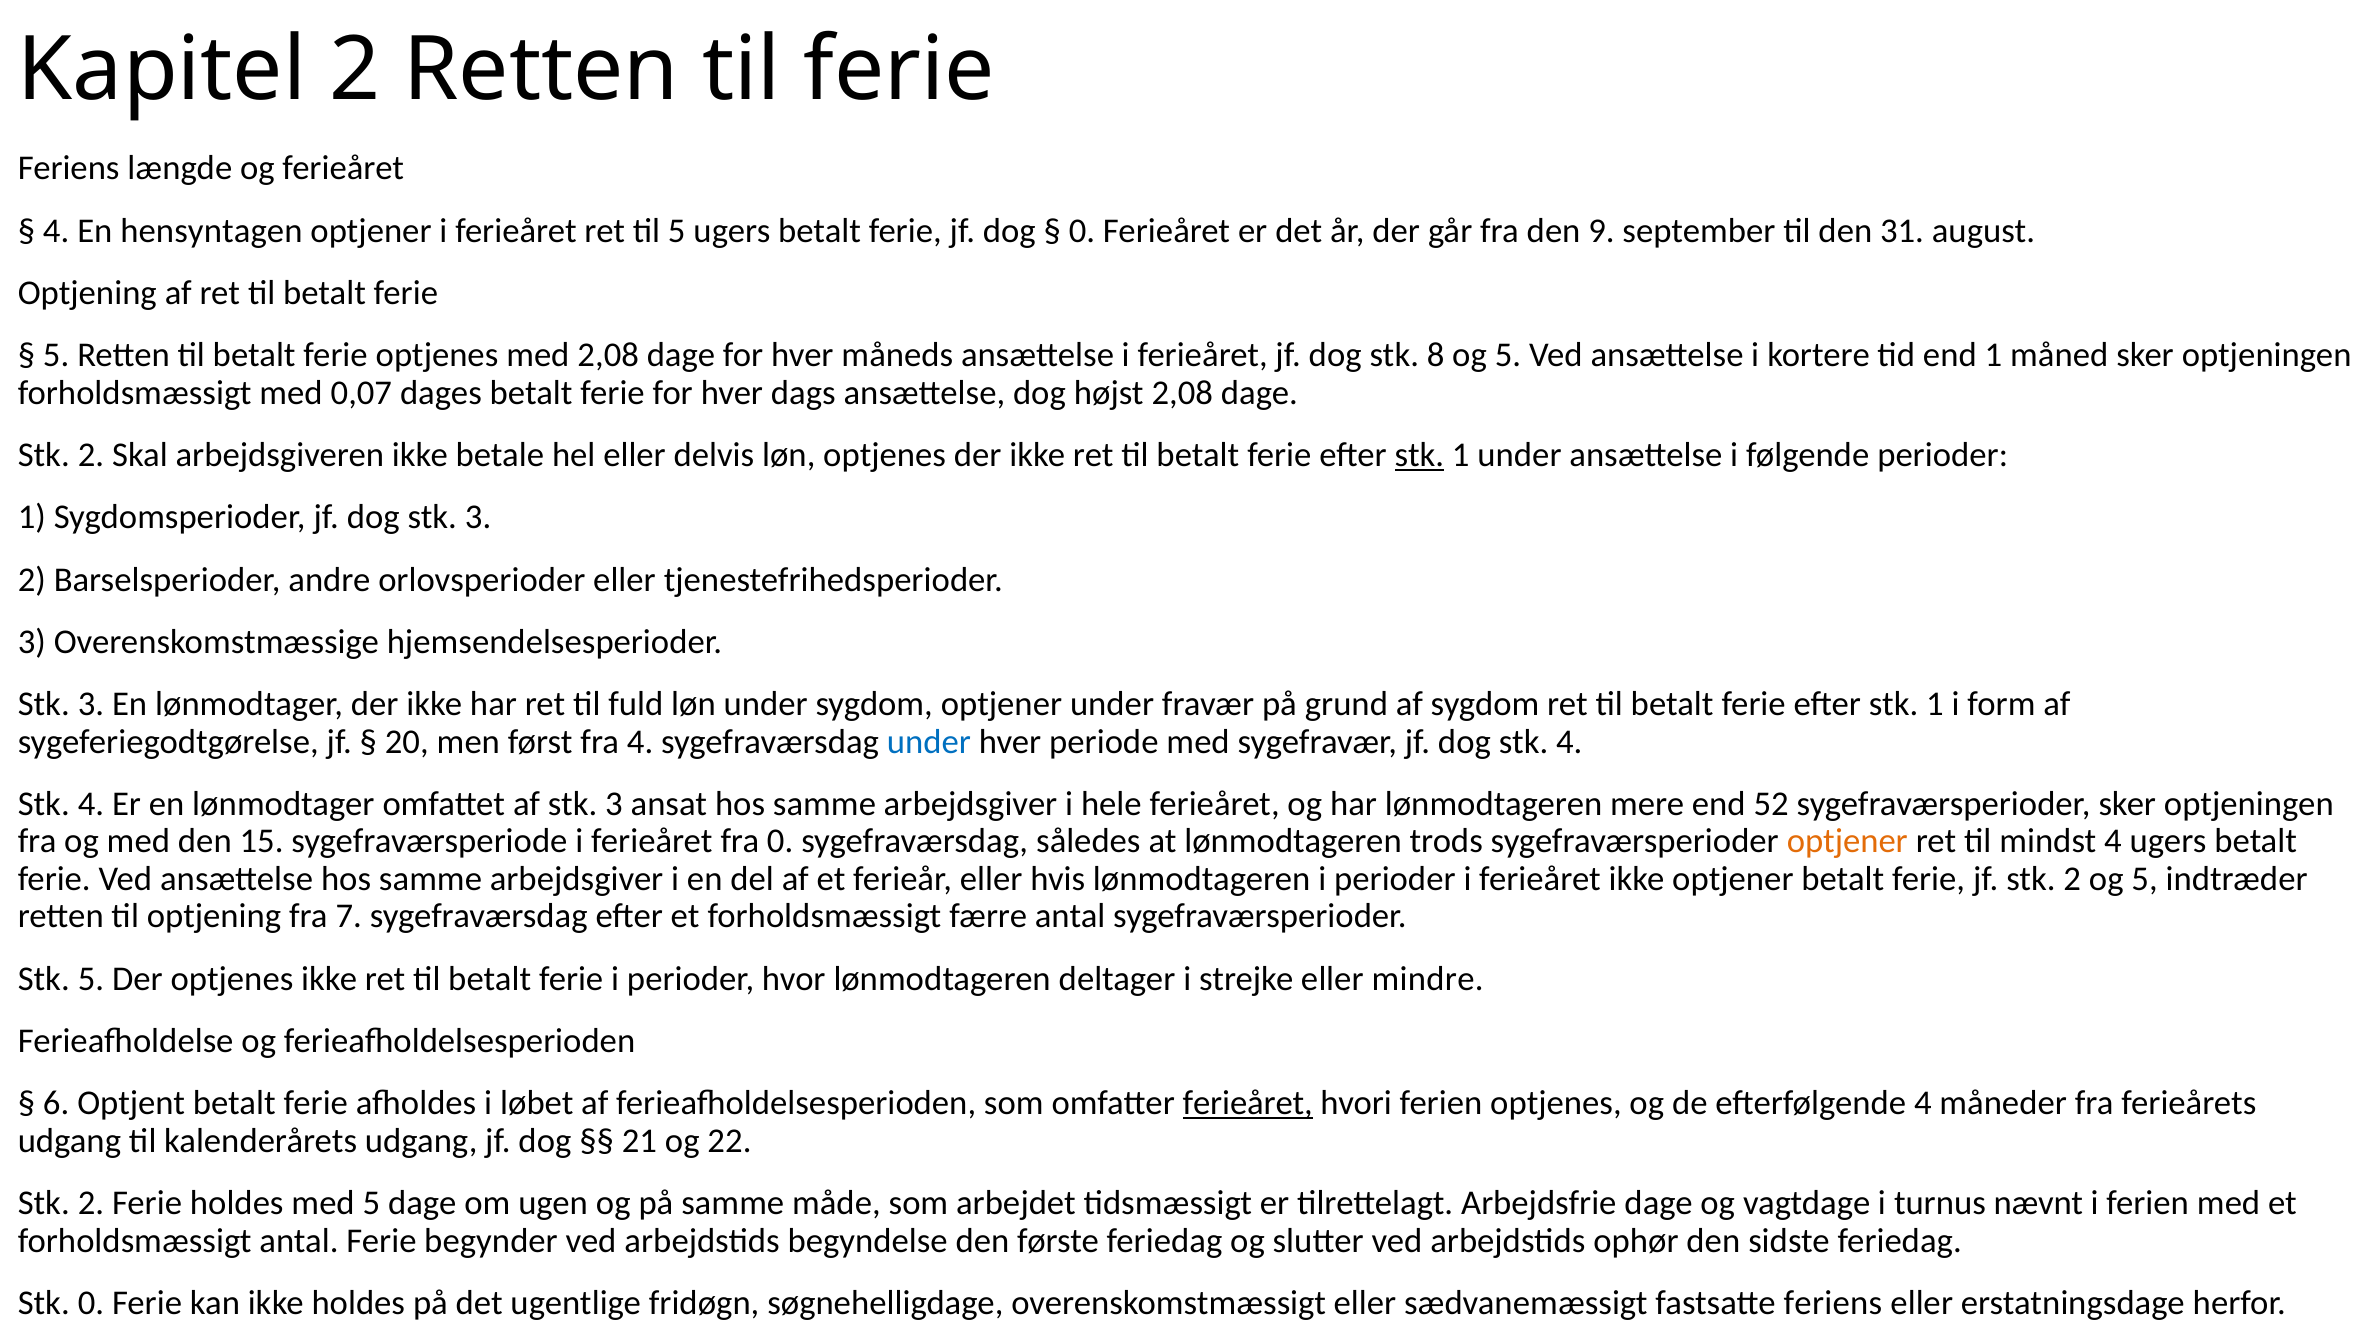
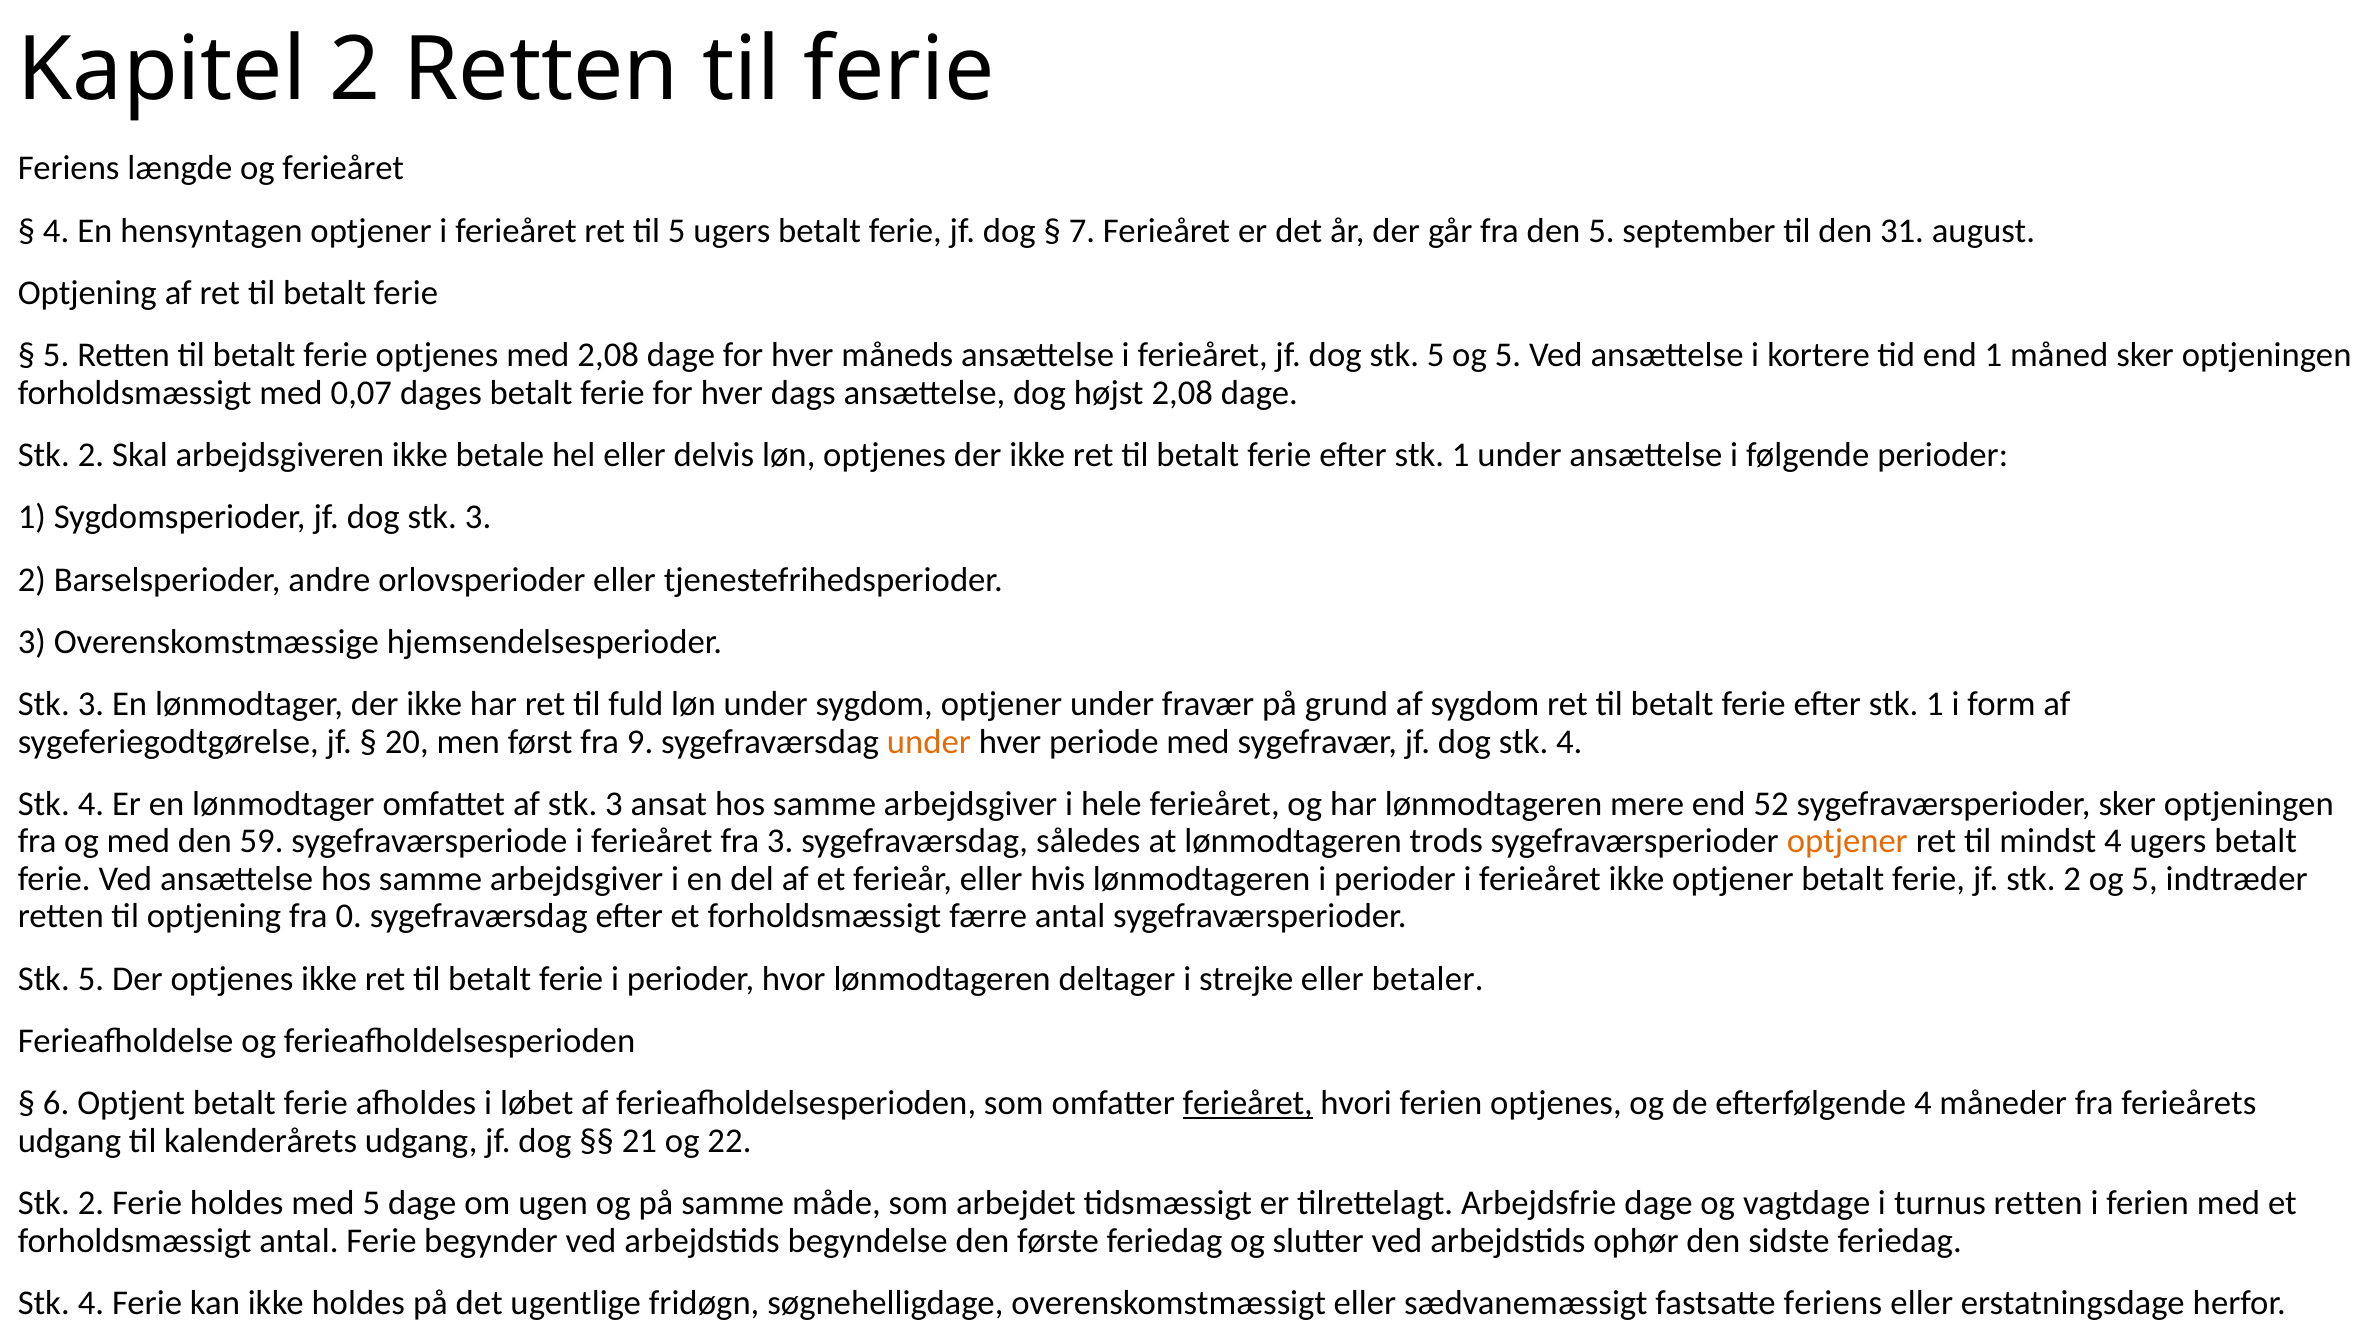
0 at (1082, 231): 0 -> 7
den 9: 9 -> 5
dog stk 8: 8 -> 5
stk at (1419, 455) underline: present -> none
fra 4: 4 -> 9
under at (929, 741) colour: blue -> orange
15: 15 -> 59
fra 0: 0 -> 3
7: 7 -> 0
mindre: mindre -> betaler
turnus nævnt: nævnt -> retten
0 at (91, 1303): 0 -> 4
